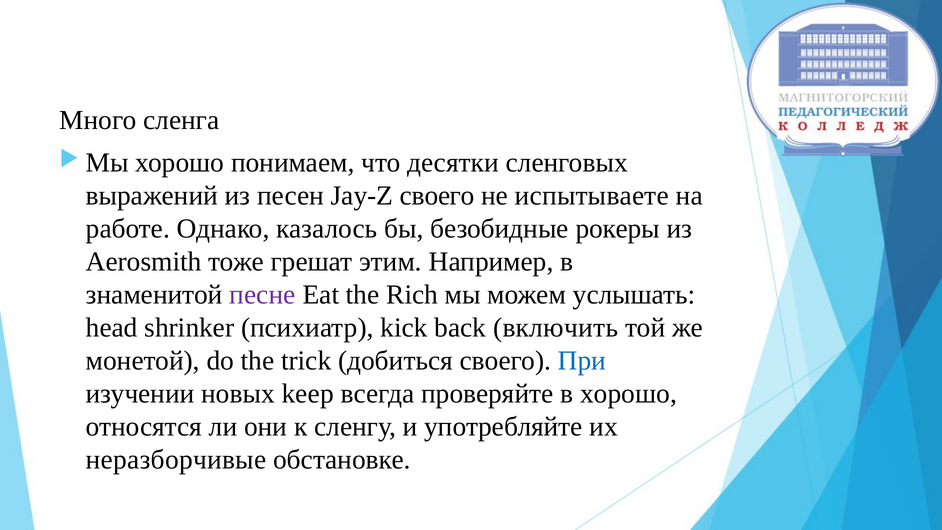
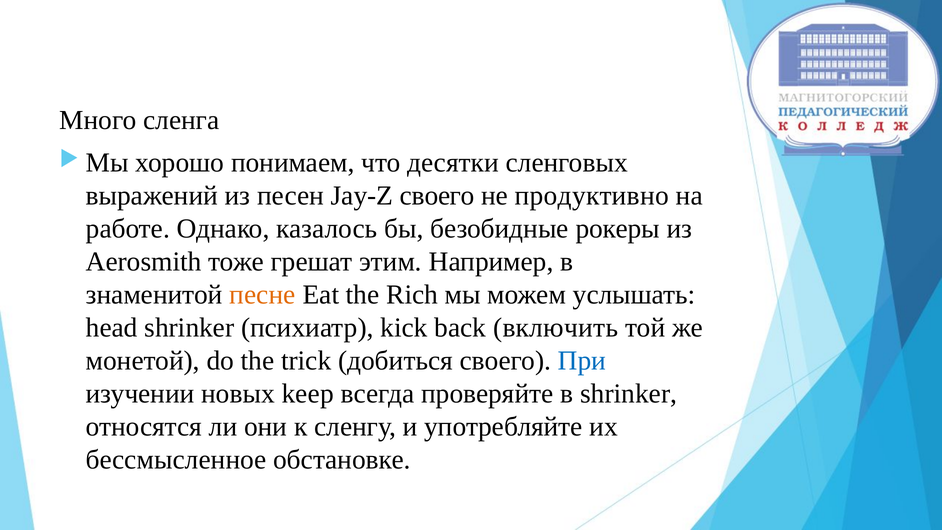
испытываете: испытываете -> продуктивно
песне colour: purple -> orange
в хорошо: хорошо -> shrinker
неразборчивые: неразборчивые -> бессмысленное
